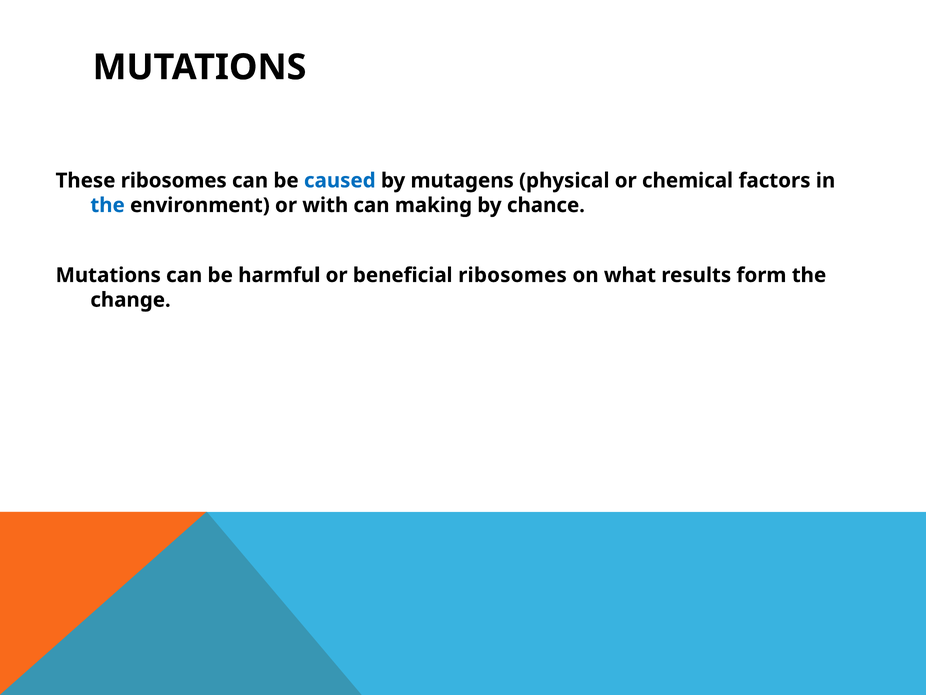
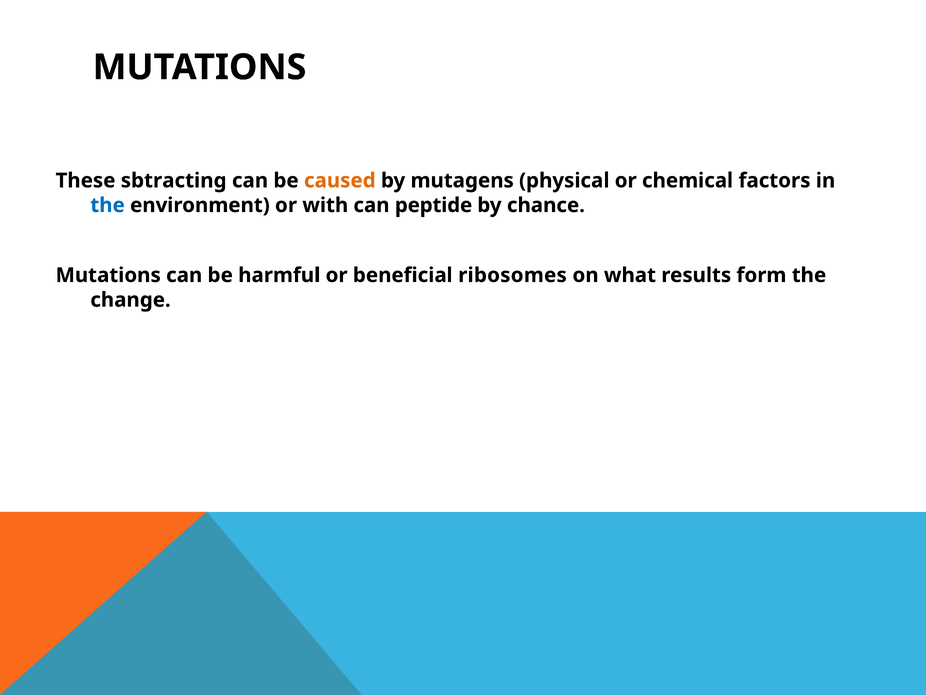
These ribosomes: ribosomes -> sbtracting
caused colour: blue -> orange
making: making -> peptide
